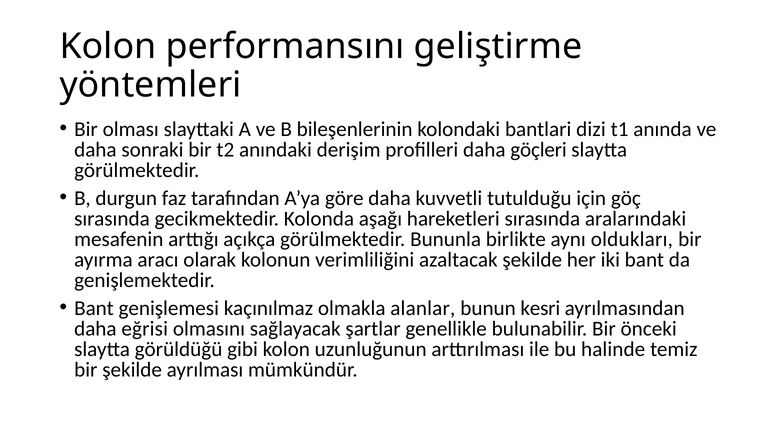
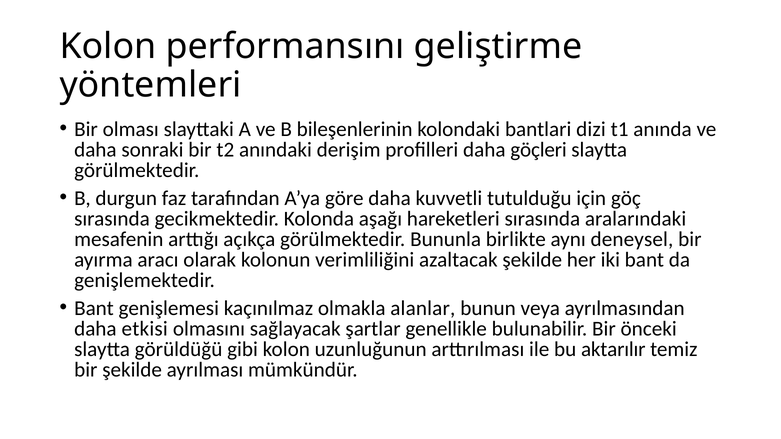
oldukları: oldukları -> deneysel
kesri: kesri -> veya
eğrisi: eğrisi -> etkisi
halinde: halinde -> aktarılır
